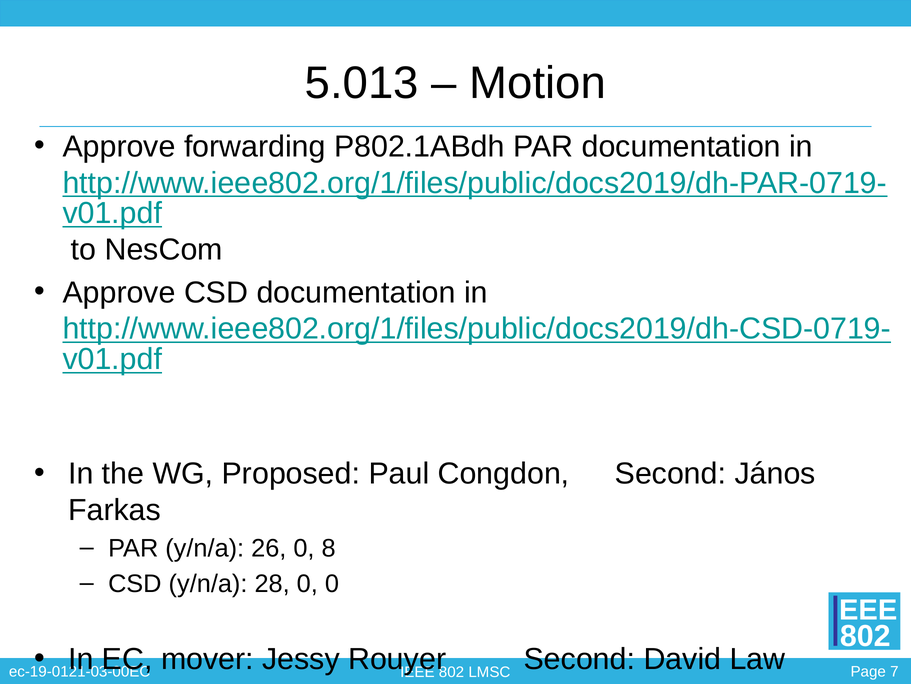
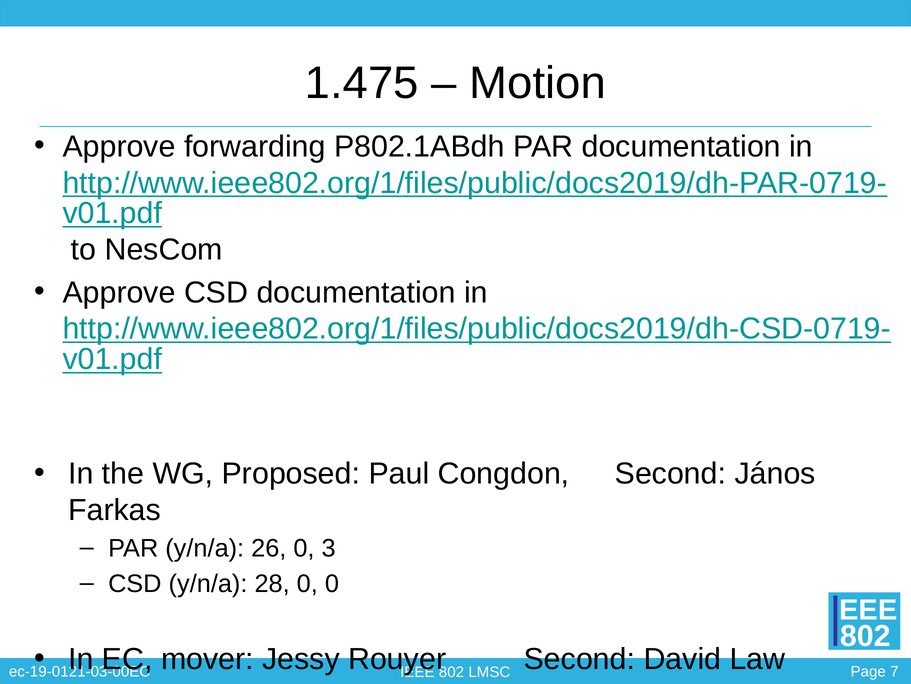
5.013: 5.013 -> 1.475
8: 8 -> 3
